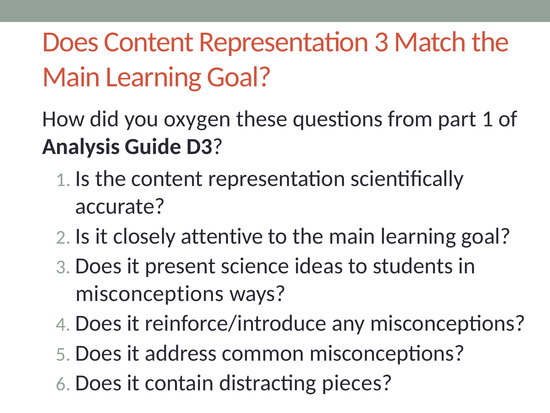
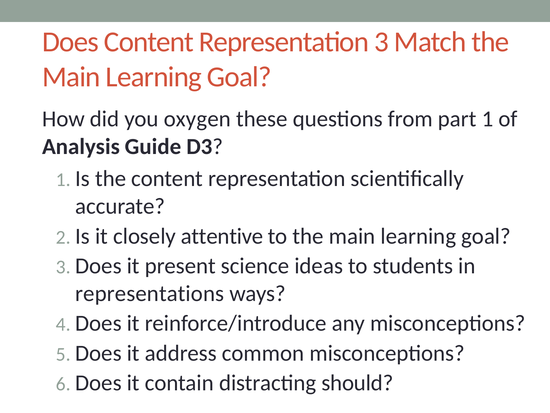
misconceptions at (150, 293): misconceptions -> representations
pieces: pieces -> should
